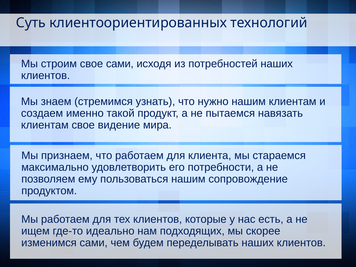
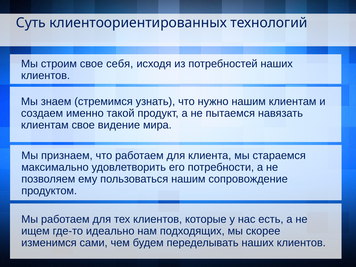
свое сами: сами -> себя
